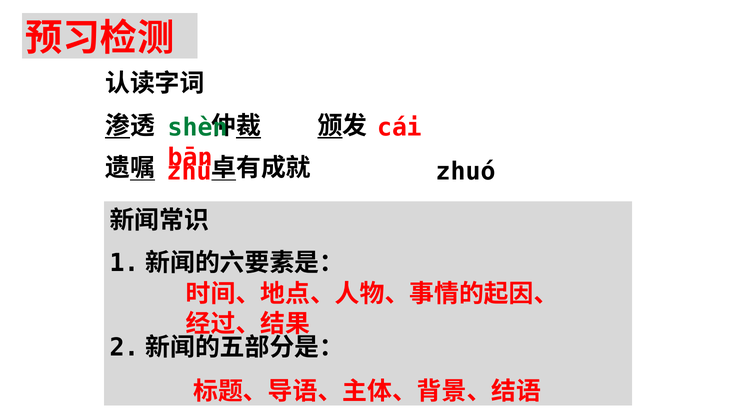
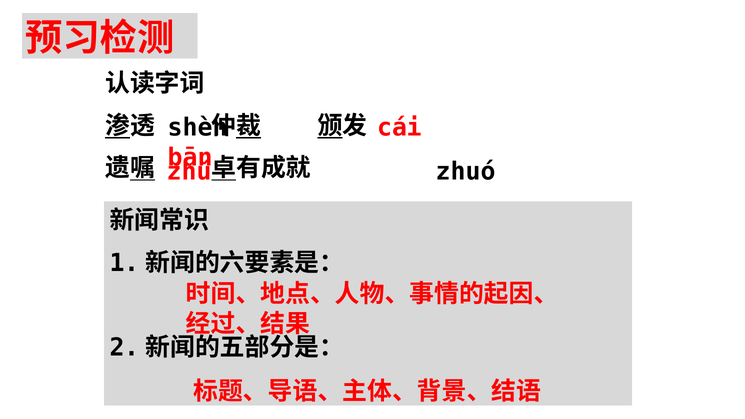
shèn colour: green -> black
